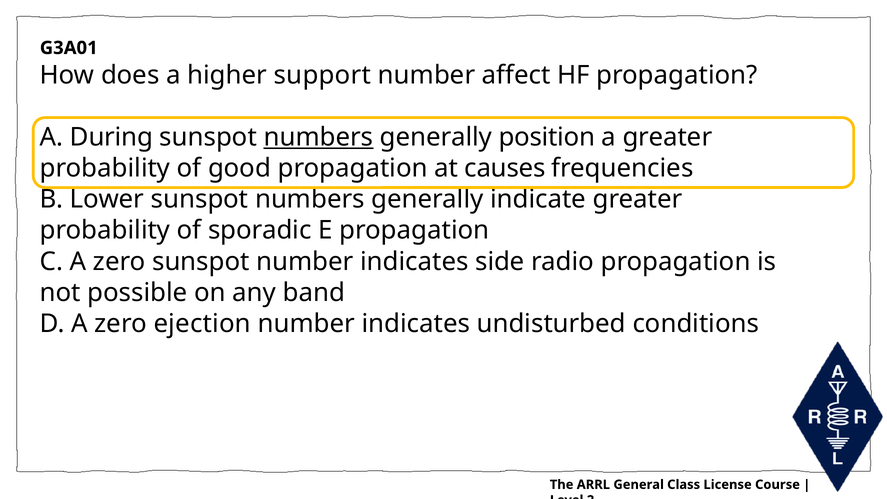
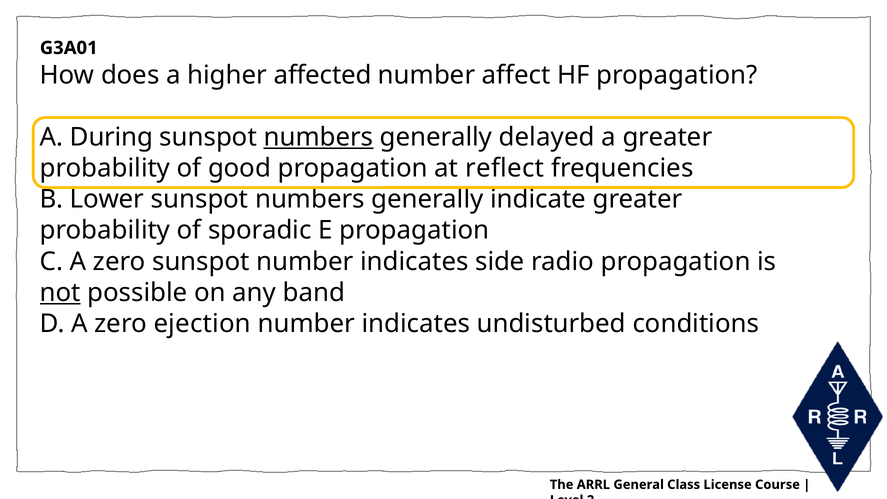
support: support -> affected
position: position -> delayed
causes: causes -> reflect
not underline: none -> present
